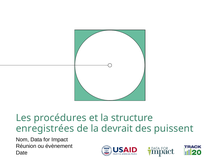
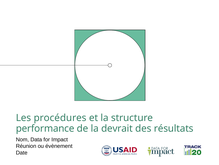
enregistrées: enregistrées -> performance
puissent: puissent -> résultats
